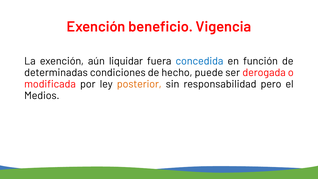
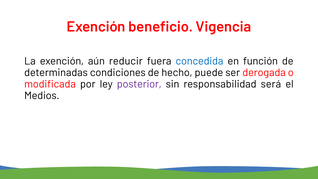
liquidar: liquidar -> reducir
posterior colour: orange -> purple
pero: pero -> será
